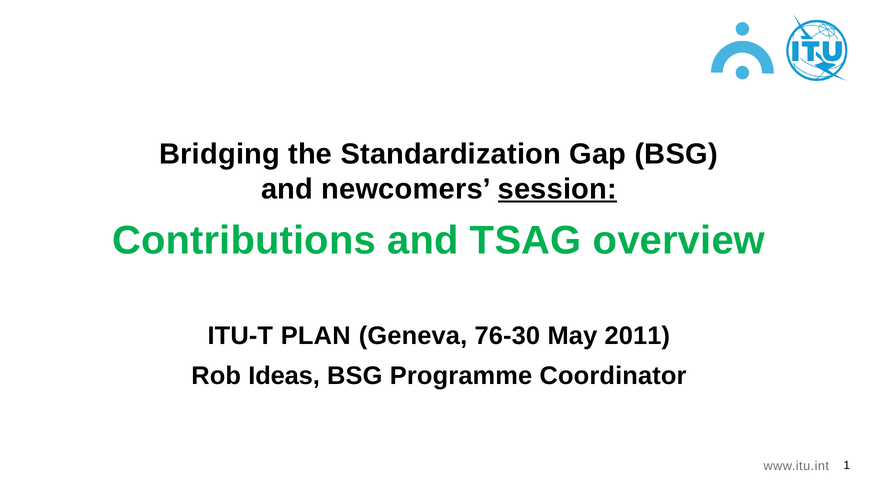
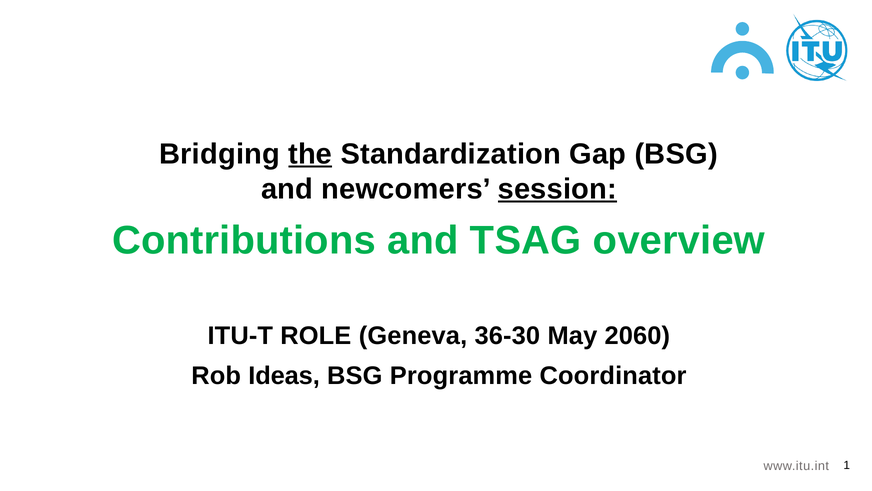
the underline: none -> present
PLAN: PLAN -> ROLE
76-30: 76-30 -> 36-30
2011: 2011 -> 2060
